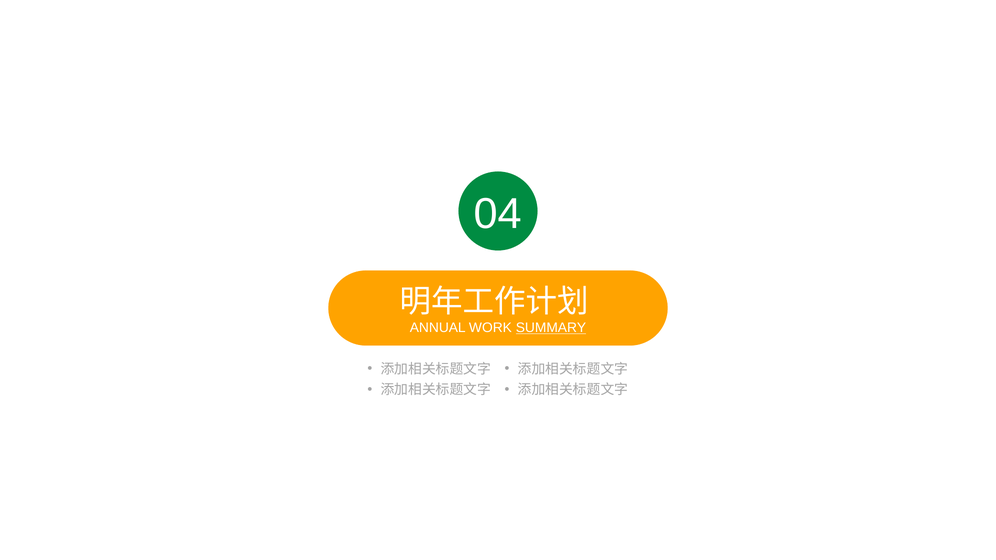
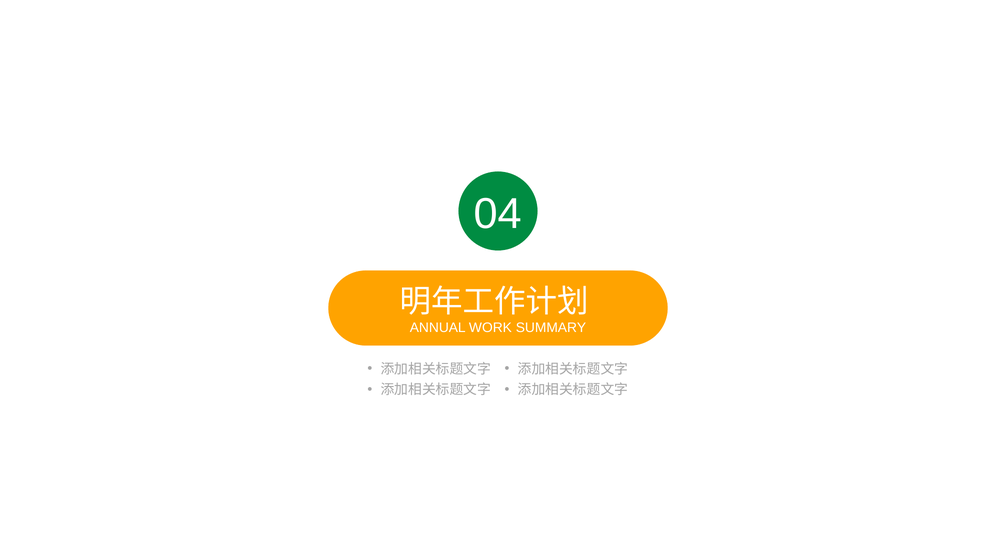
SUMMARY underline: present -> none
